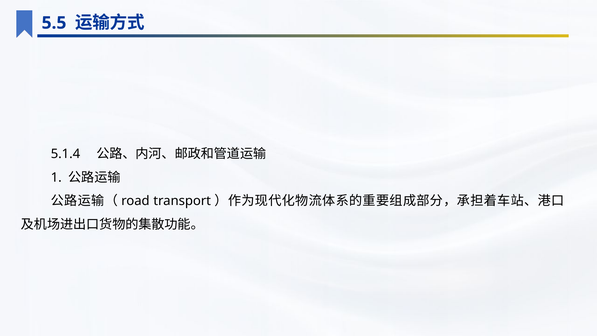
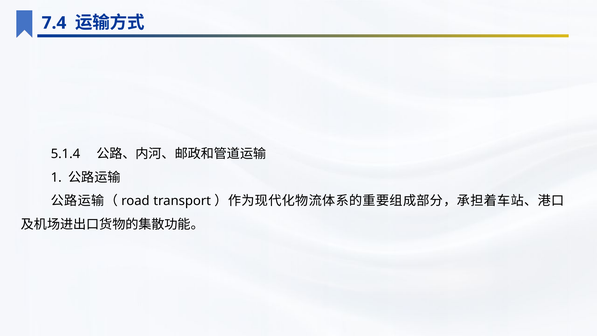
5.5: 5.5 -> 7.4
